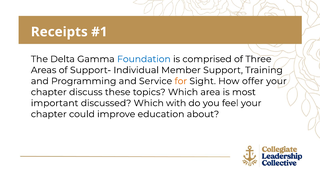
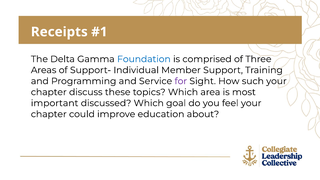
for colour: orange -> purple
offer: offer -> such
with: with -> goal
